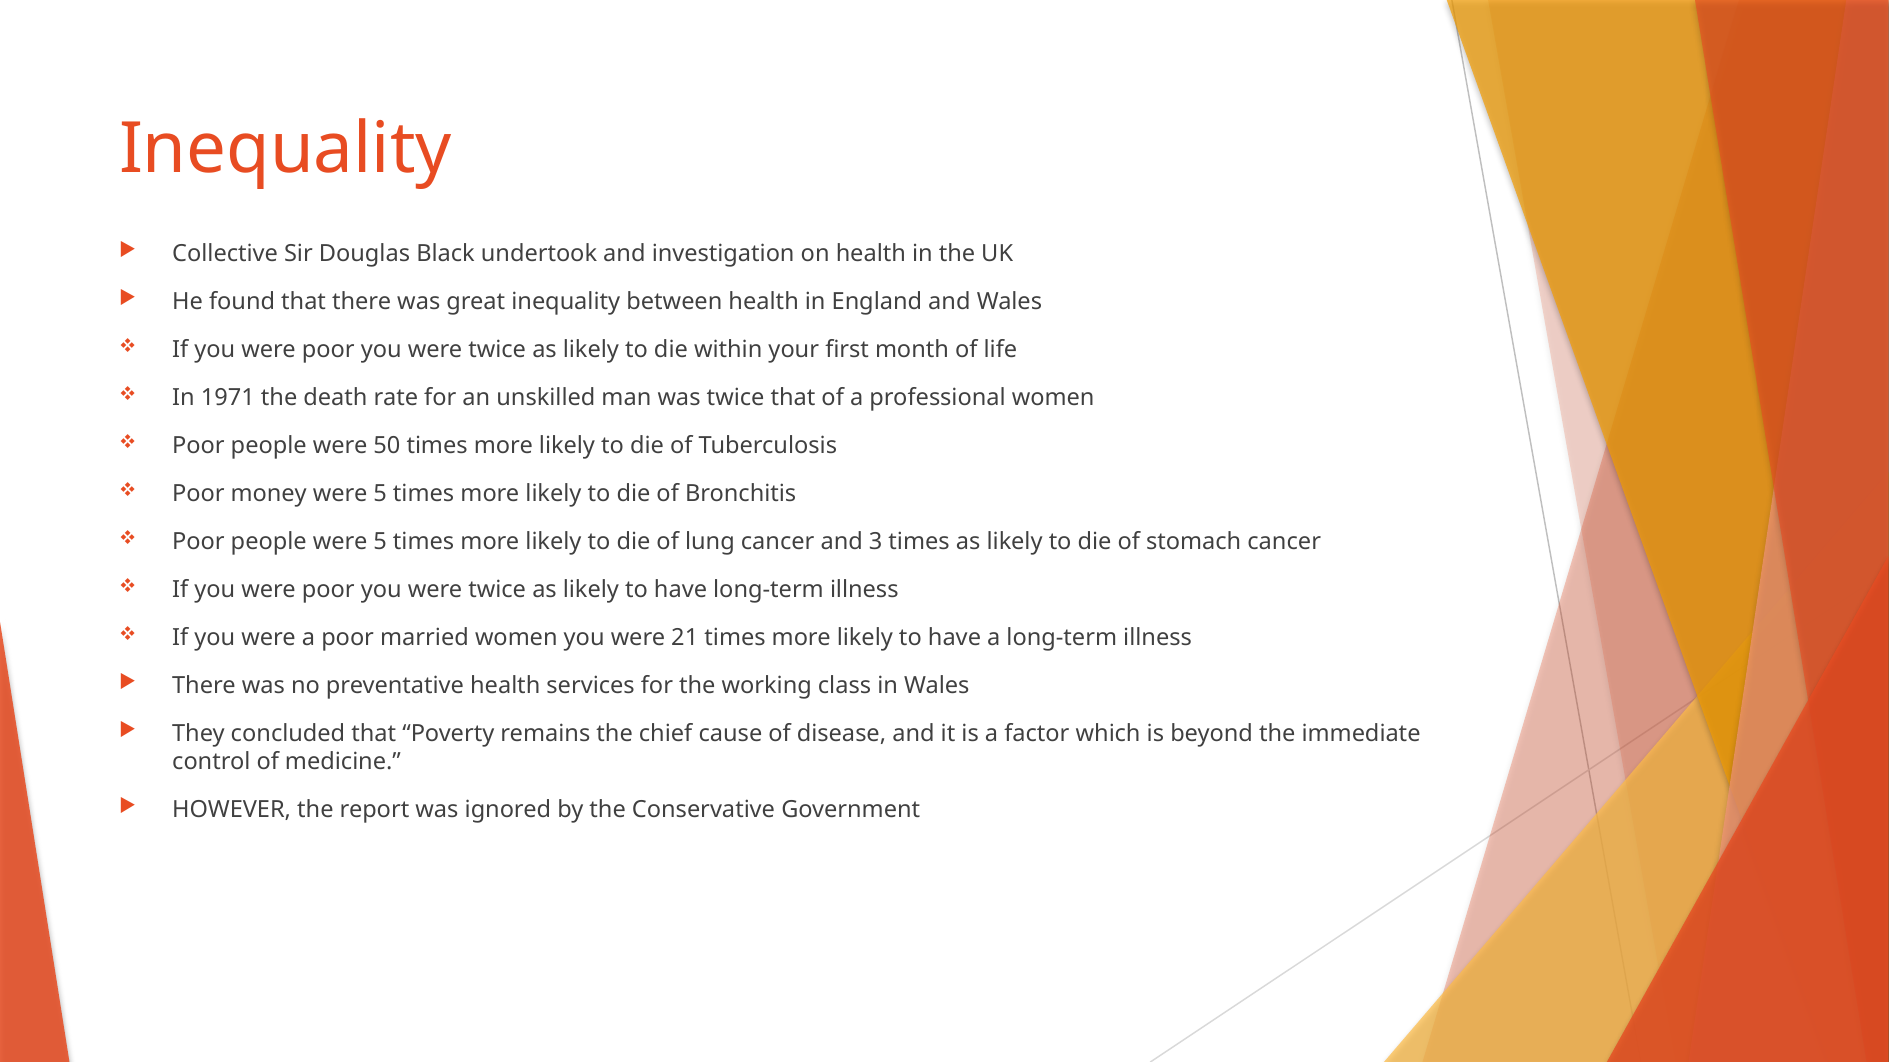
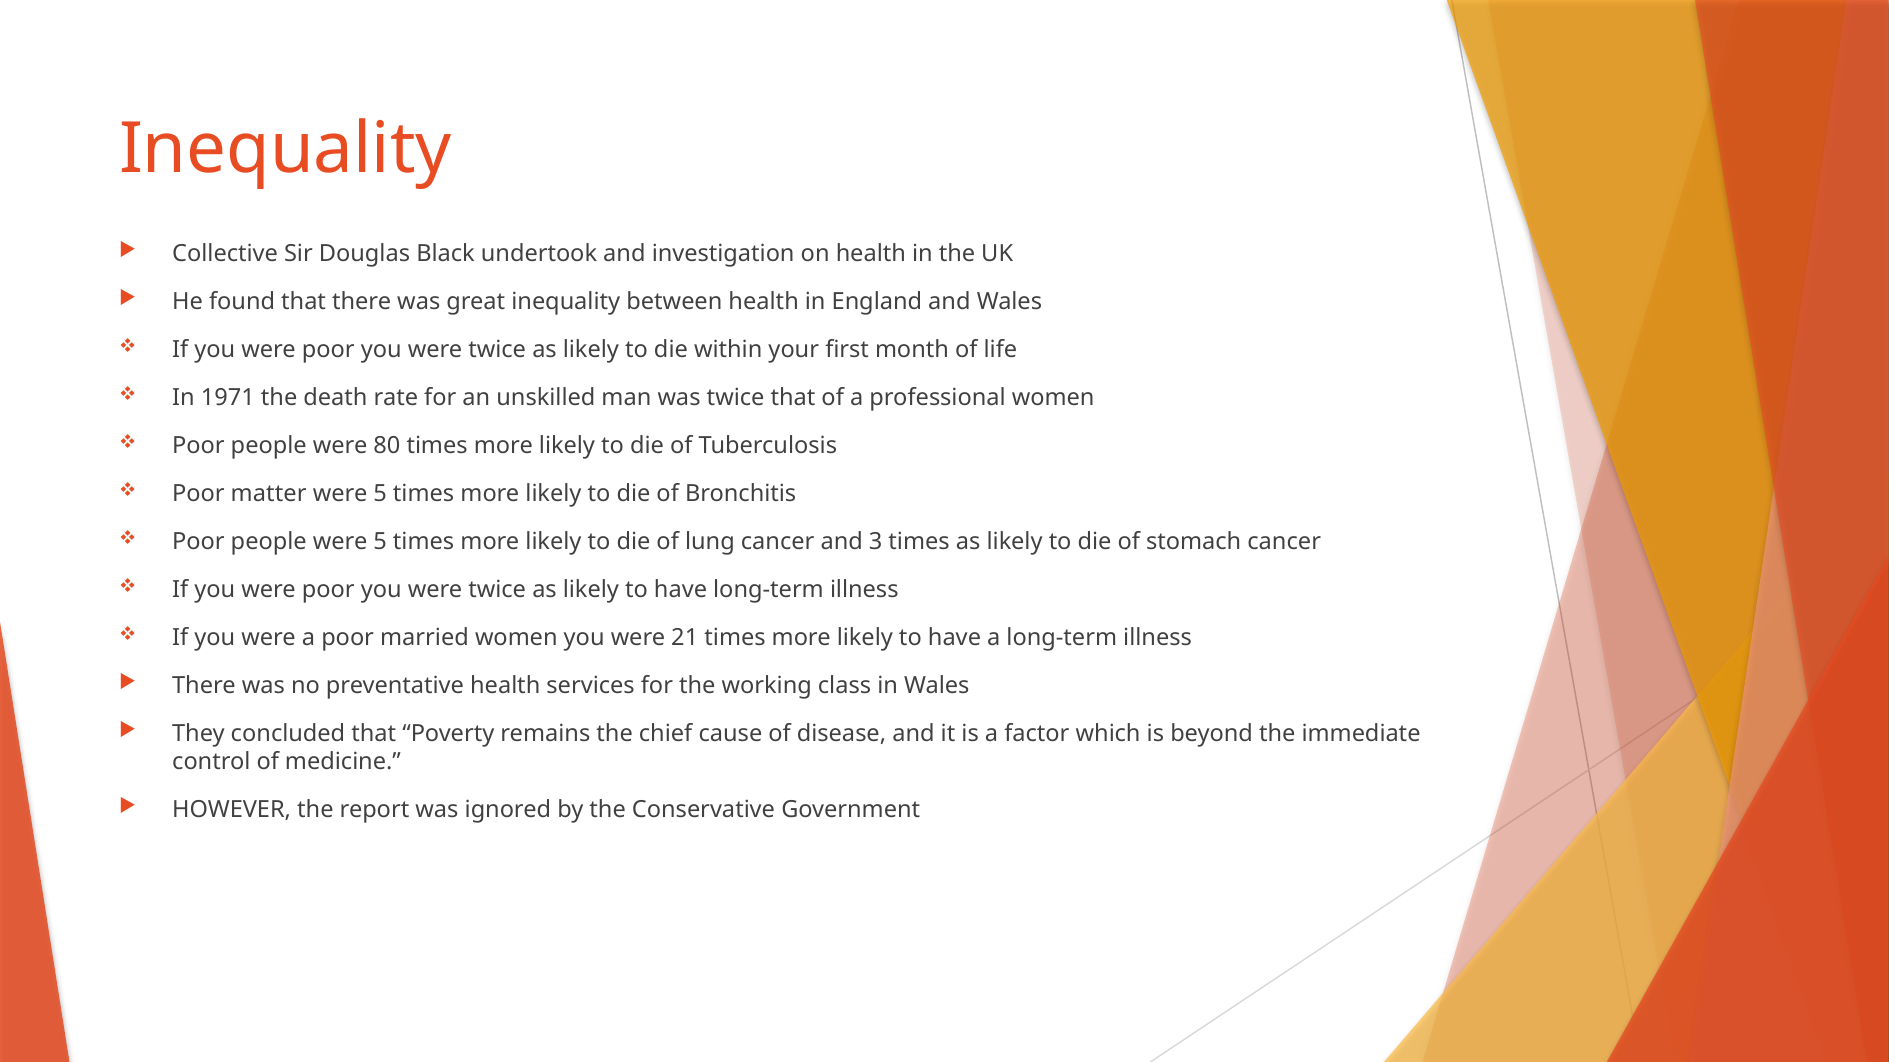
50: 50 -> 80
money: money -> matter
